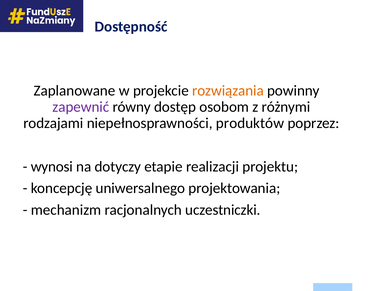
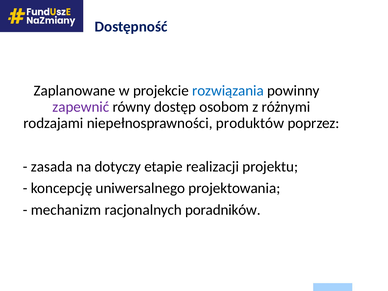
rozwiązania colour: orange -> blue
wynosi: wynosi -> zasada
uczestniczki: uczestniczki -> poradników
